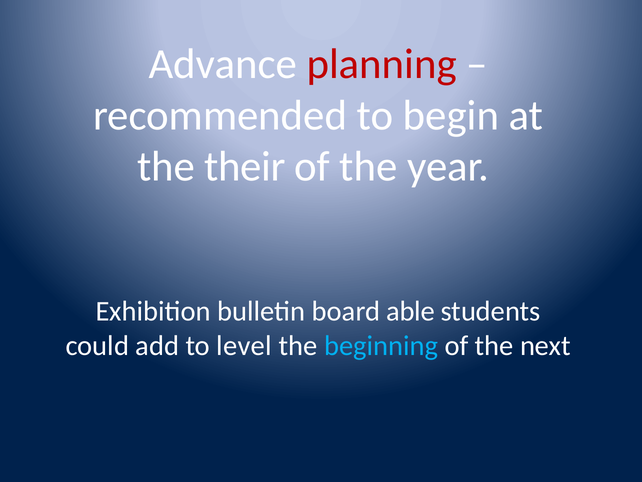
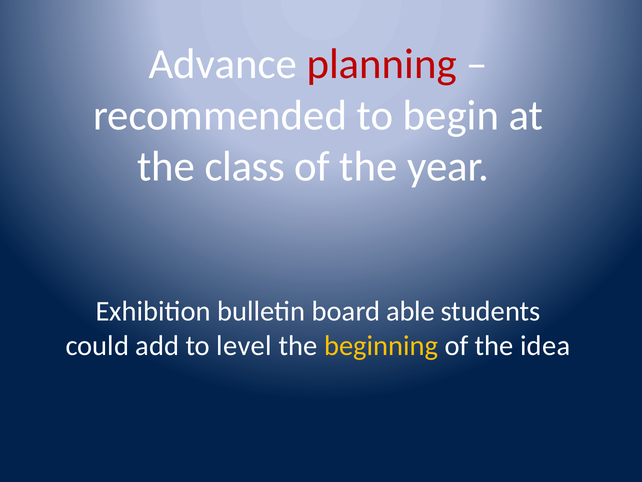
their: their -> class
beginning colour: light blue -> yellow
next: next -> idea
